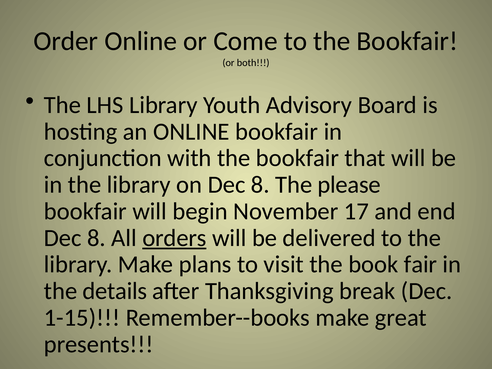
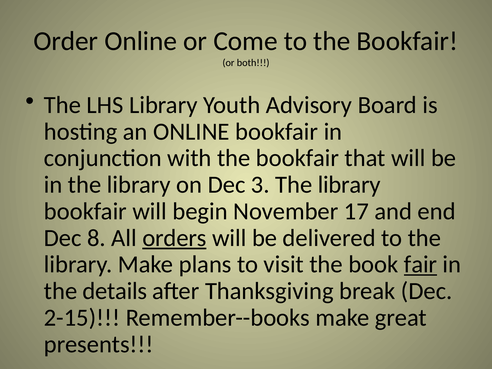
on Dec 8: 8 -> 3
please at (349, 185): please -> library
fair underline: none -> present
1-15: 1-15 -> 2-15
